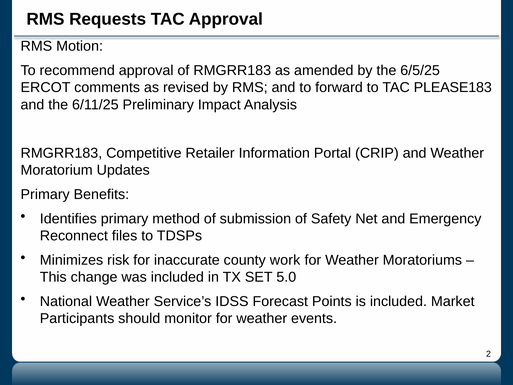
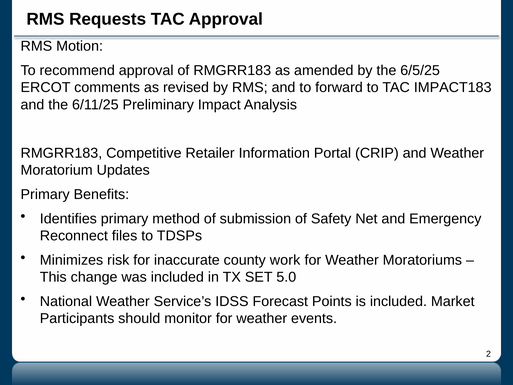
PLEASE183: PLEASE183 -> IMPACT183
